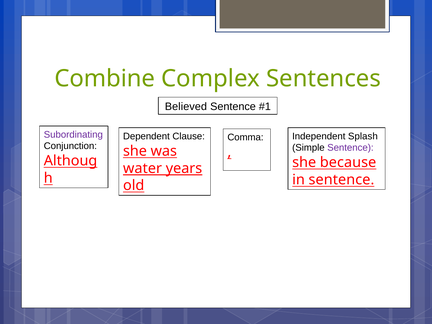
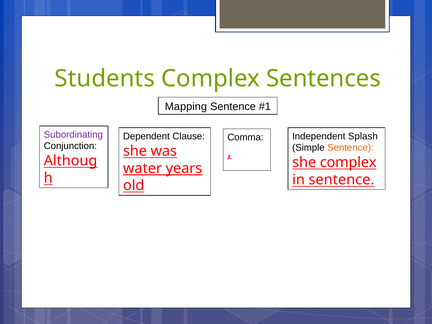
Combine: Combine -> Students
Believed: Believed -> Mapping
Sentence at (350, 148) colour: purple -> orange
she because: because -> complex
